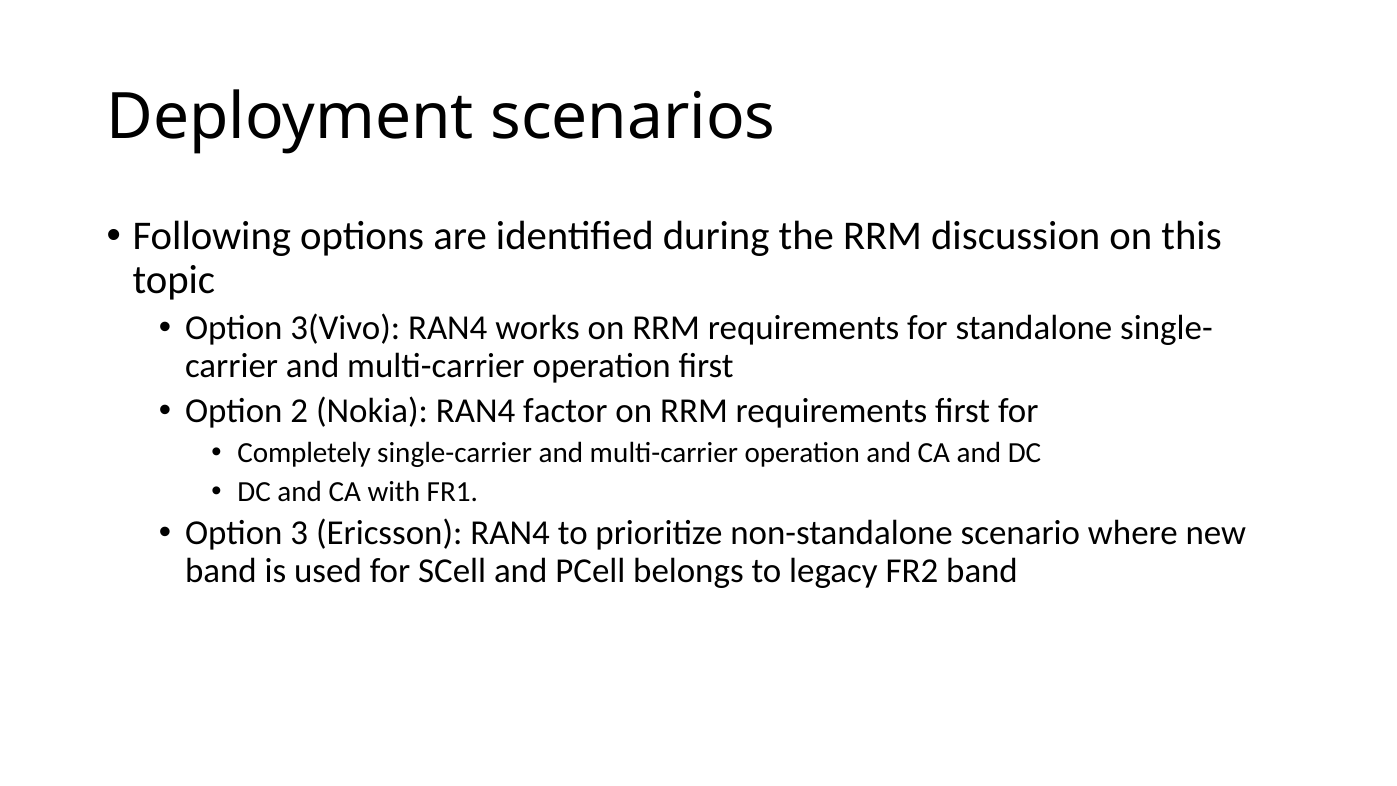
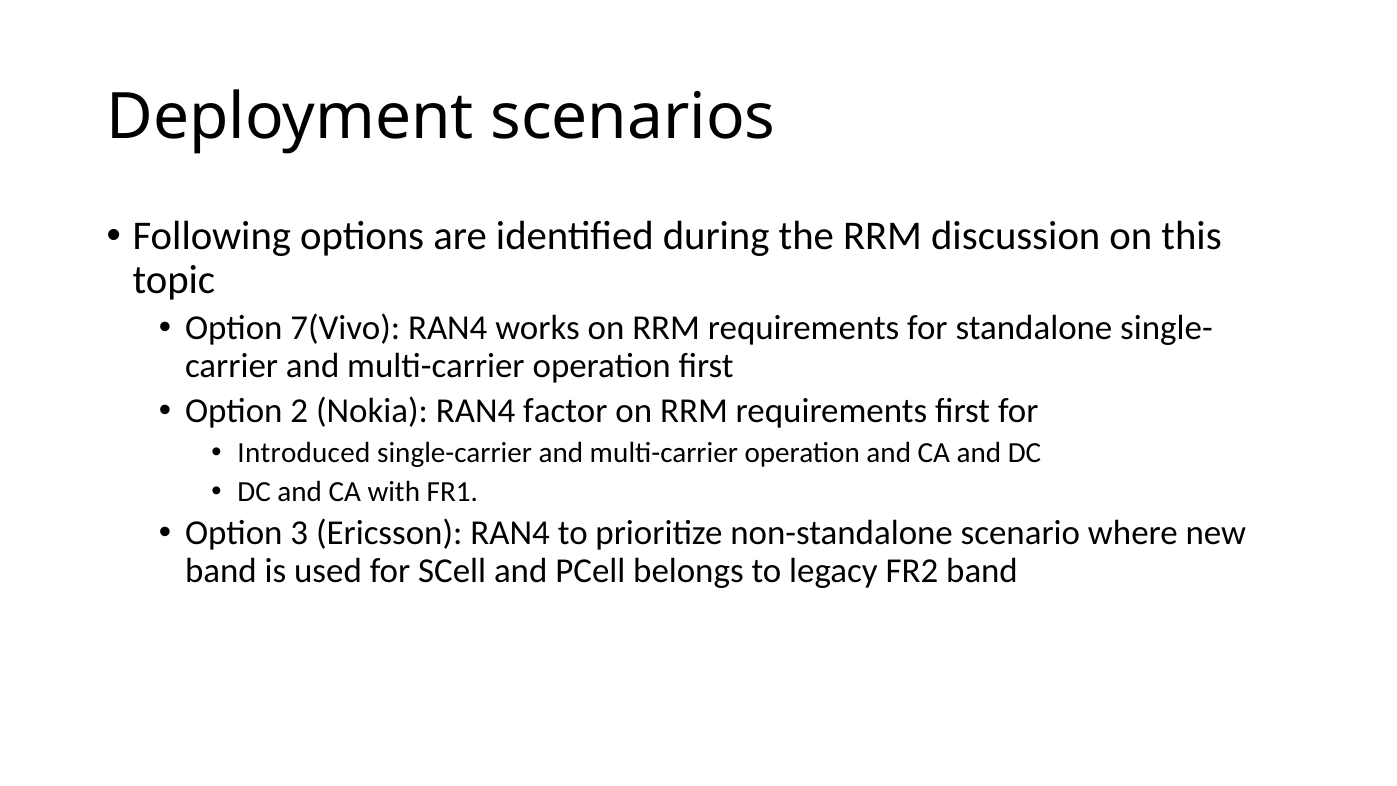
3(Vivo: 3(Vivo -> 7(Vivo
Completely: Completely -> Introduced
